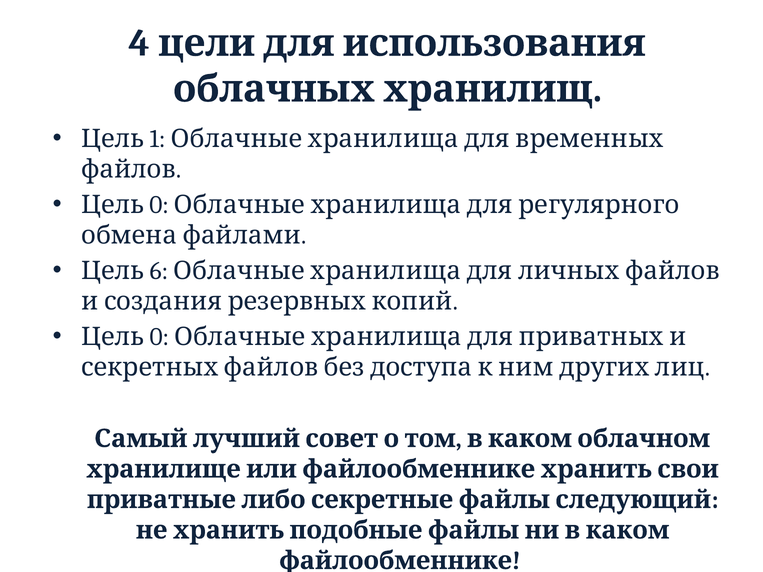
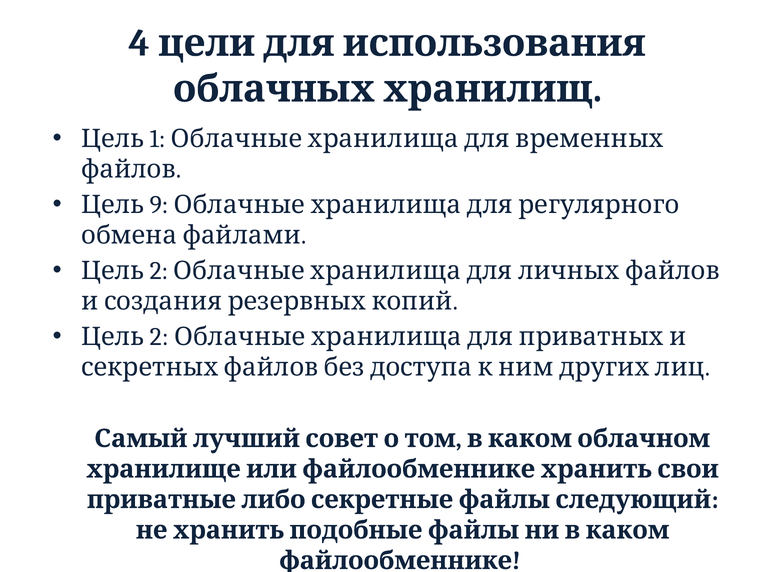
0 at (159, 205): 0 -> 9
6 at (159, 271): 6 -> 2
0 at (159, 337): 0 -> 2
